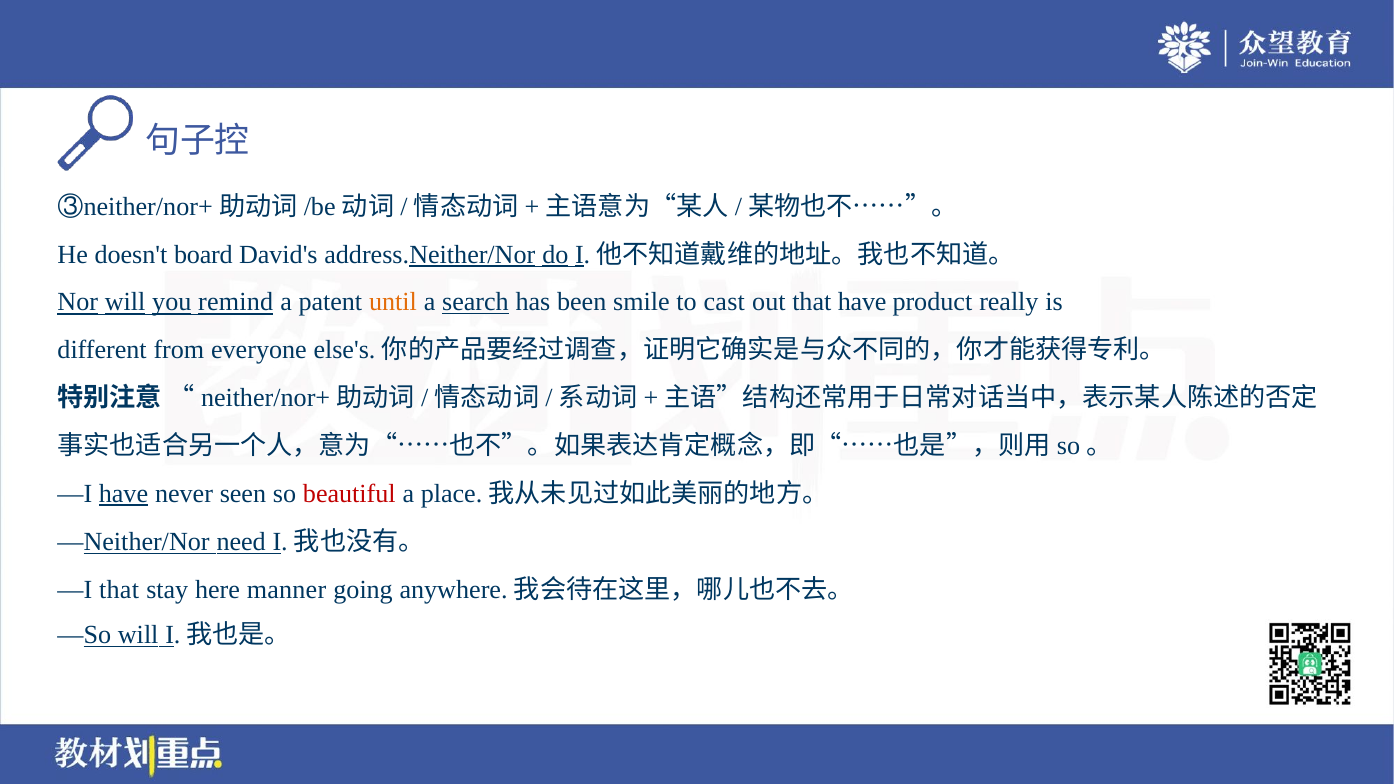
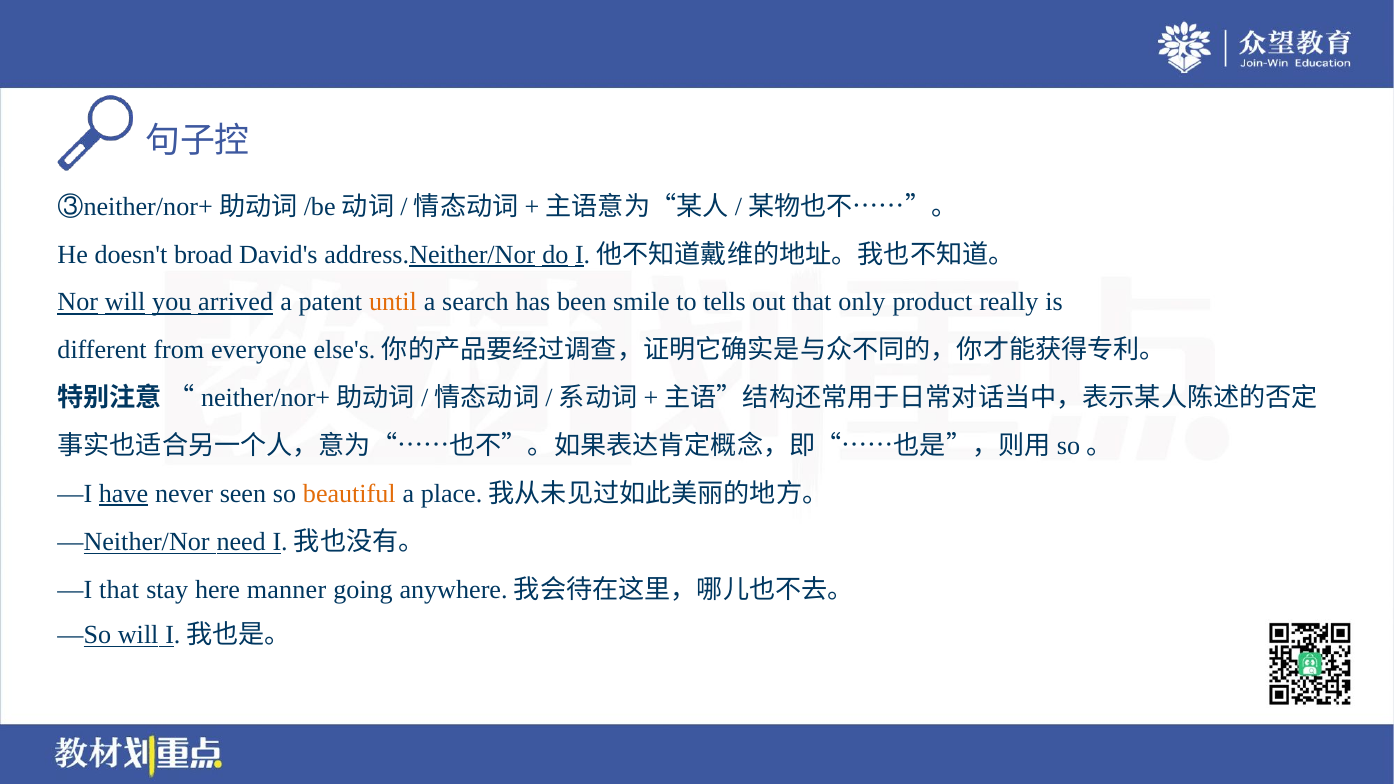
board: board -> broad
remind: remind -> arrived
search underline: present -> none
cast: cast -> tells
that have: have -> only
beautiful colour: red -> orange
